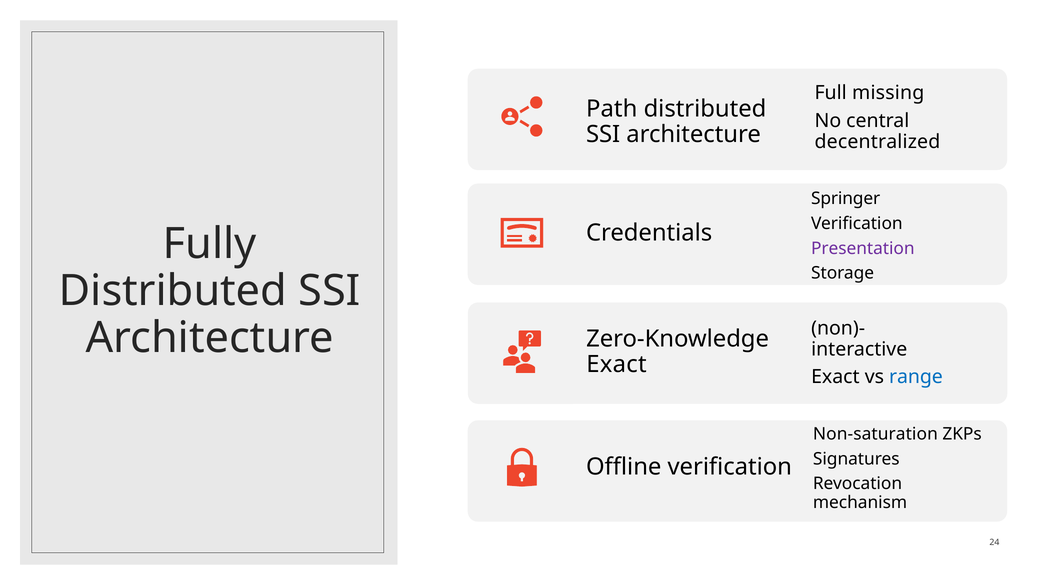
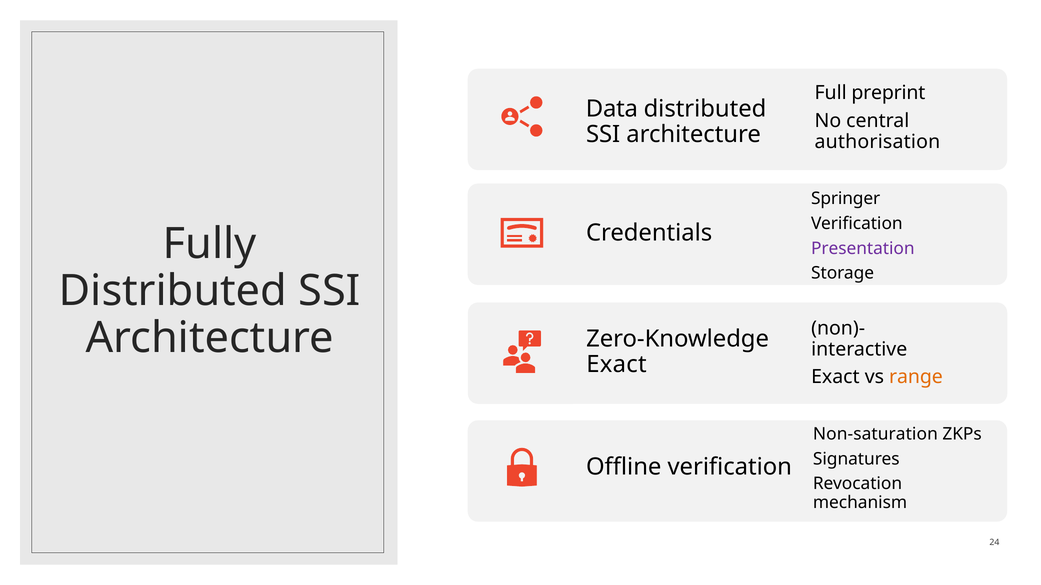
missing: missing -> preprint
Path: Path -> Data
decentralized: decentralized -> authorisation
range colour: blue -> orange
